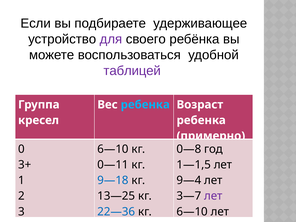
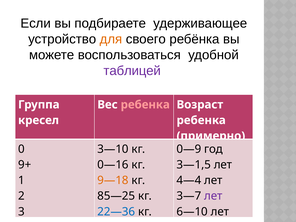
для colour: purple -> orange
ребенка at (145, 105) colour: light blue -> pink
6—10 at (113, 149): 6—10 -> 3—10
0—8: 0—8 -> 0—9
3+: 3+ -> 9+
0—11: 0—11 -> 0—16
1—1,5: 1—1,5 -> 3—1,5
9—18 colour: blue -> orange
9—4: 9—4 -> 4—4
13—25: 13—25 -> 85—25
